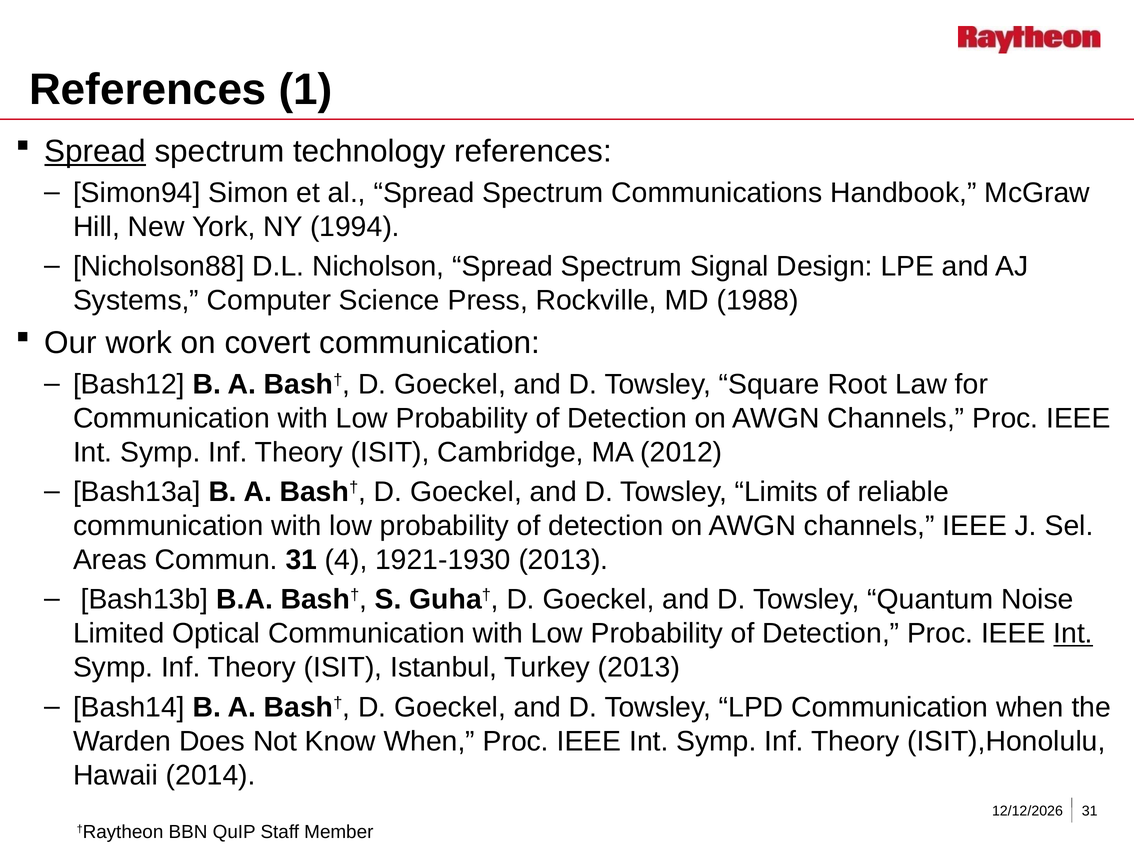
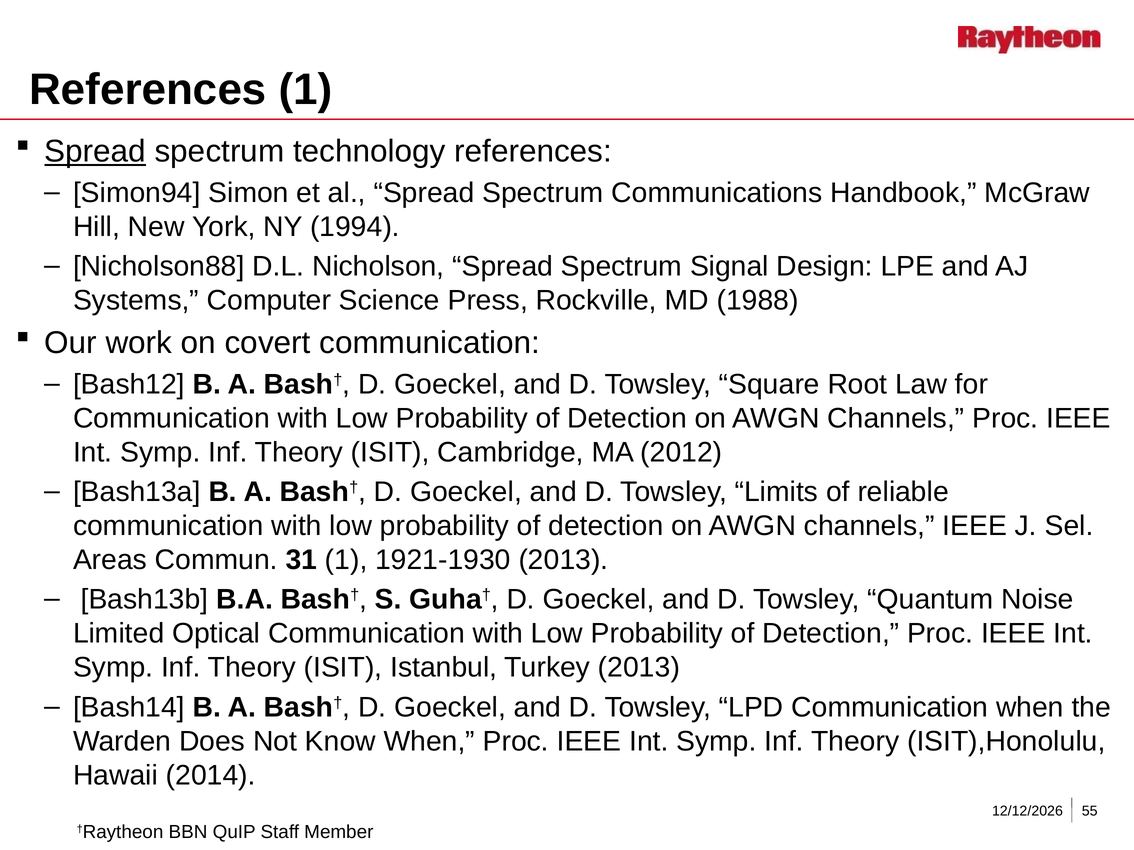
31 4: 4 -> 1
Int at (1073, 634) underline: present -> none
31 at (1090, 812): 31 -> 55
